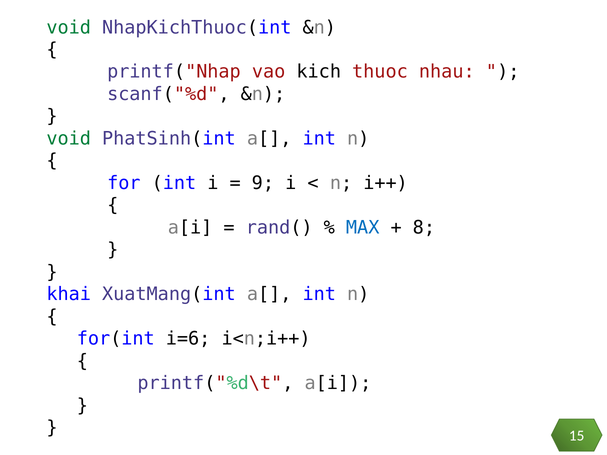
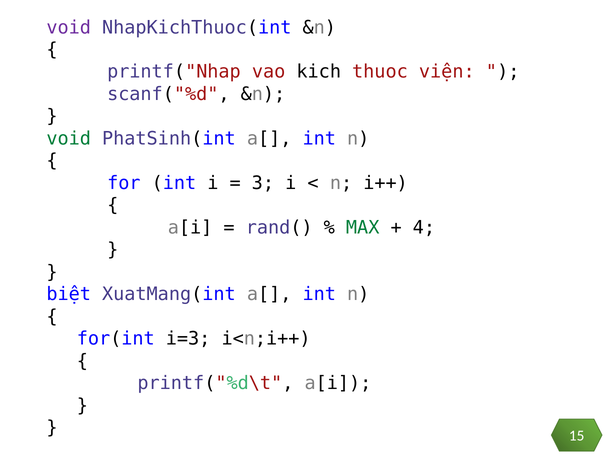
void at (69, 27) colour: green -> purple
nhau: nhau -> viện
9: 9 -> 3
MAX colour: blue -> green
8: 8 -> 4
khai: khai -> biệt
i=6: i=6 -> i=3
